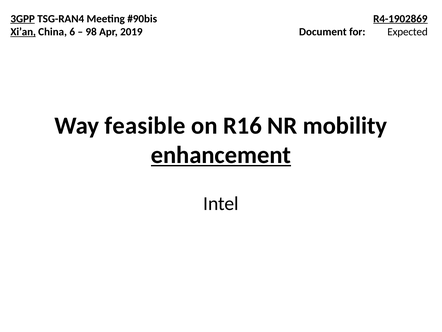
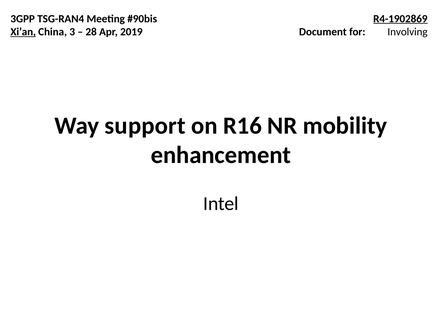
3GPP underline: present -> none
6: 6 -> 3
98: 98 -> 28
Expected: Expected -> Involving
feasible: feasible -> support
enhancement underline: present -> none
